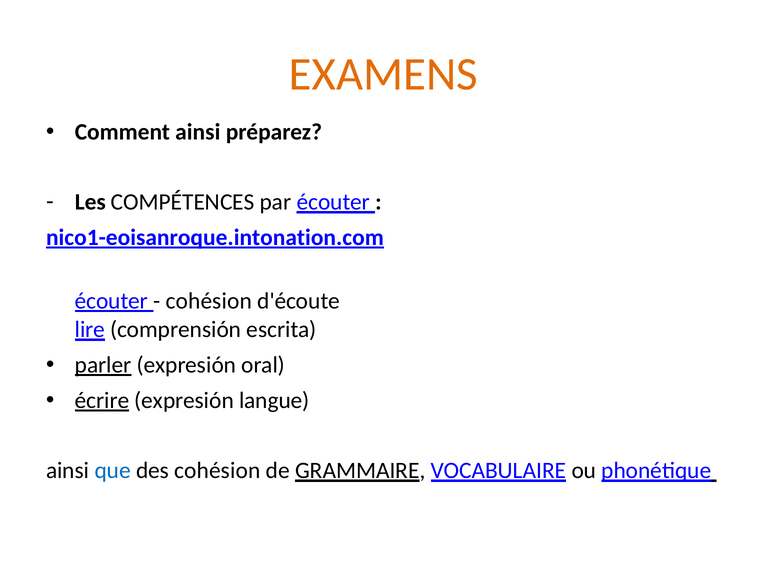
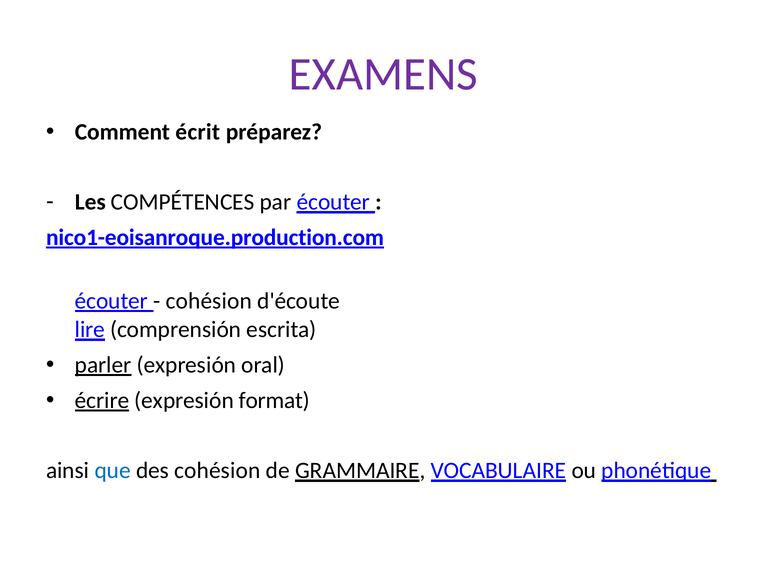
EXAMENS colour: orange -> purple
Comment ainsi: ainsi -> écrit
nico1-eoisanroque.intonation.com: nico1-eoisanroque.intonation.com -> nico1-eoisanroque.production.com
langue: langue -> format
